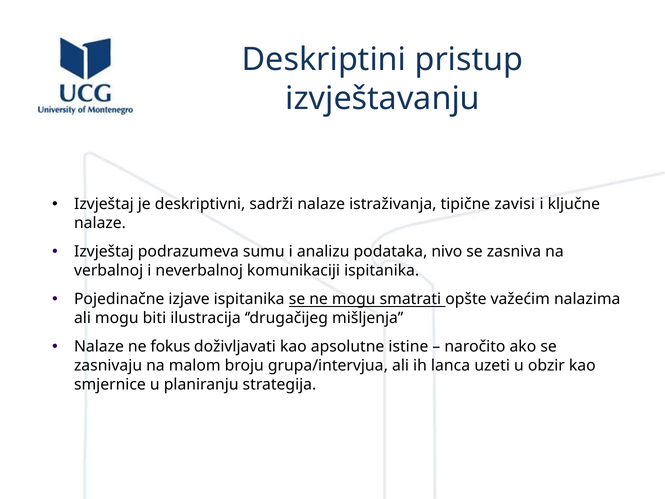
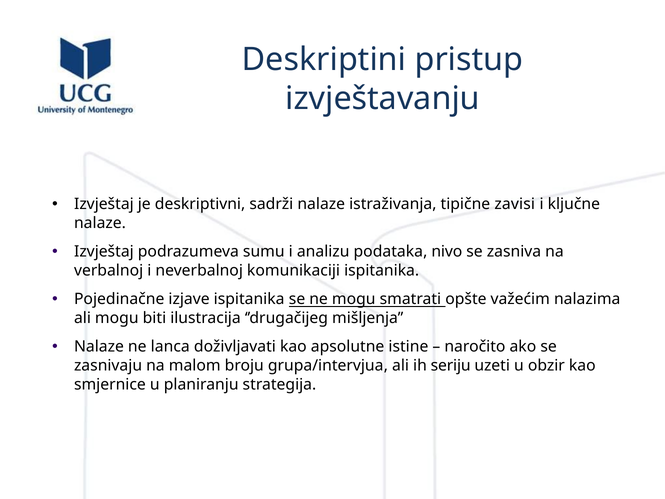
fokus: fokus -> lanca
lanca: lanca -> seriju
